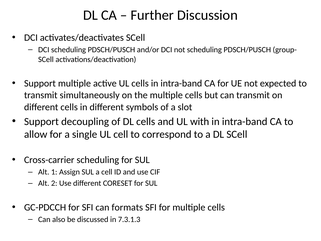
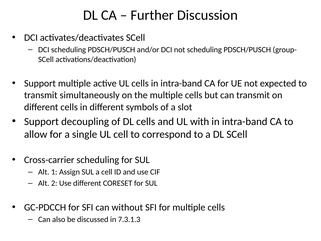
formats: formats -> without
